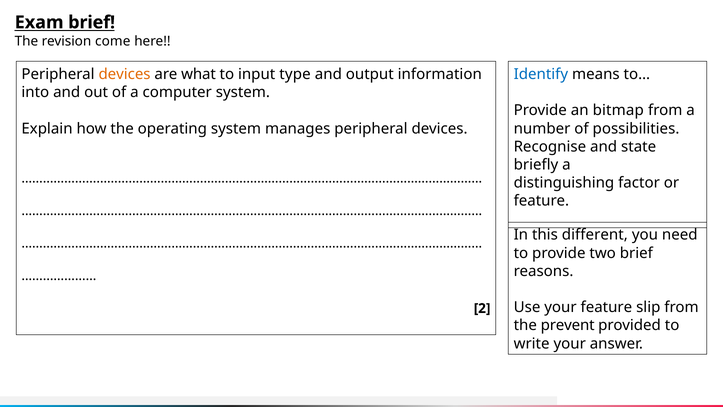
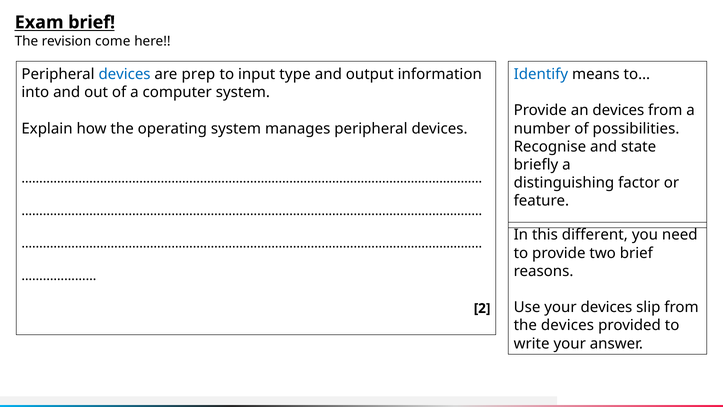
devices at (125, 74) colour: orange -> blue
what: what -> prep
an bitmap: bitmap -> devices
your feature: feature -> devices
the prevent: prevent -> devices
